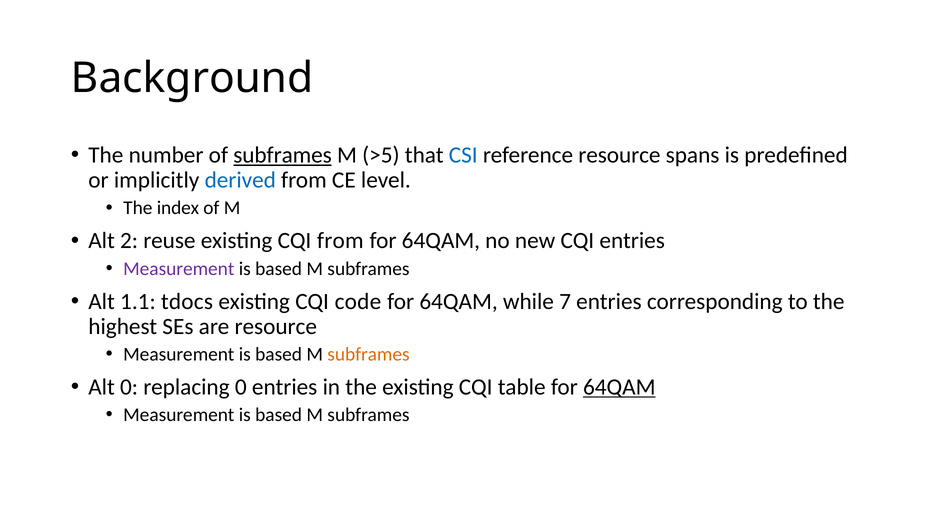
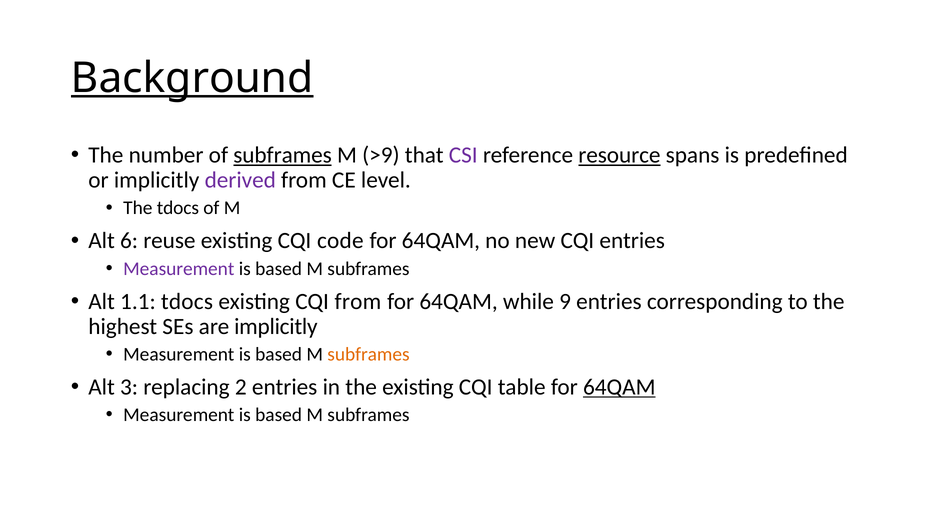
Background underline: none -> present
>5: >5 -> >9
CSI colour: blue -> purple
resource at (619, 155) underline: none -> present
derived colour: blue -> purple
The index: index -> tdocs
2: 2 -> 6
CQI from: from -> code
CQI code: code -> from
7: 7 -> 9
are resource: resource -> implicitly
Alt 0: 0 -> 3
replacing 0: 0 -> 2
